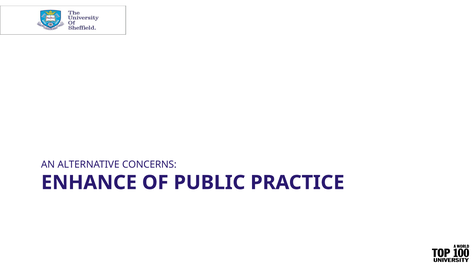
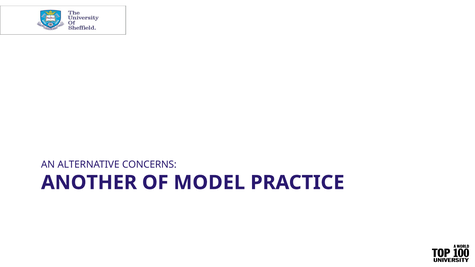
ENHANCE: ENHANCE -> ANOTHER
PUBLIC: PUBLIC -> MODEL
